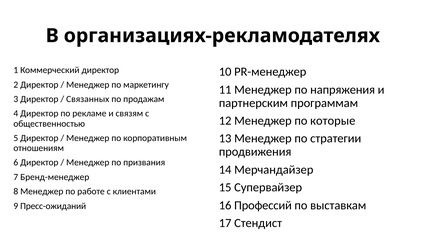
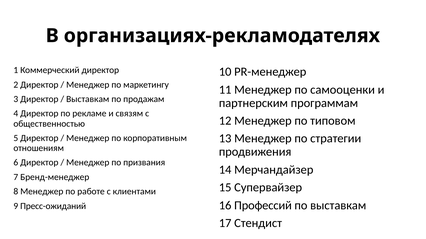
напряжения: напряжения -> самооценки
Связанных at (88, 99): Связанных -> Выставкам
которые: которые -> типовом
